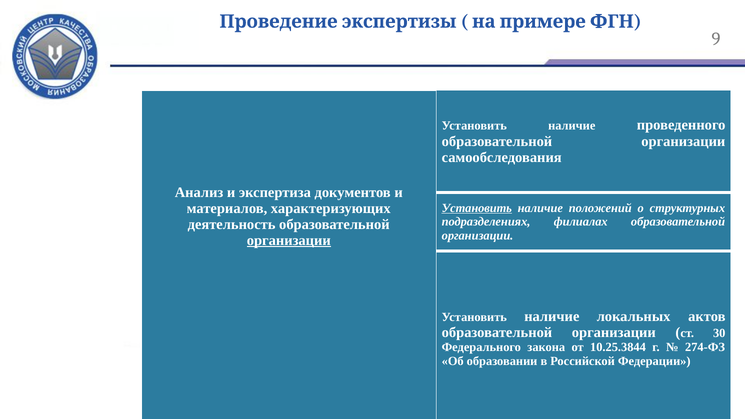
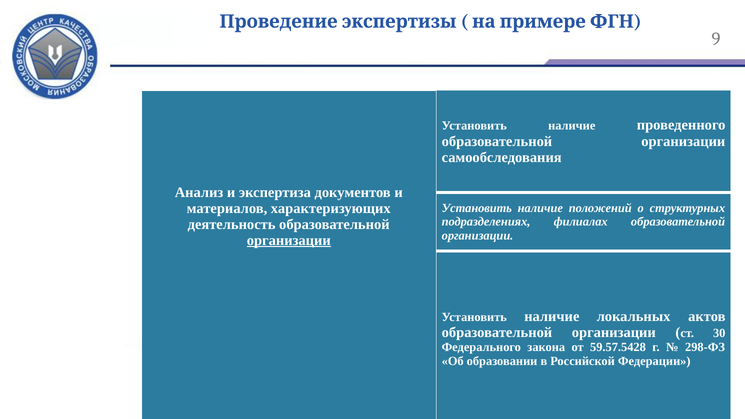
Установить at (477, 208) underline: present -> none
10.25.3844: 10.25.3844 -> 59.57.5428
274-ФЗ: 274-ФЗ -> 298-ФЗ
